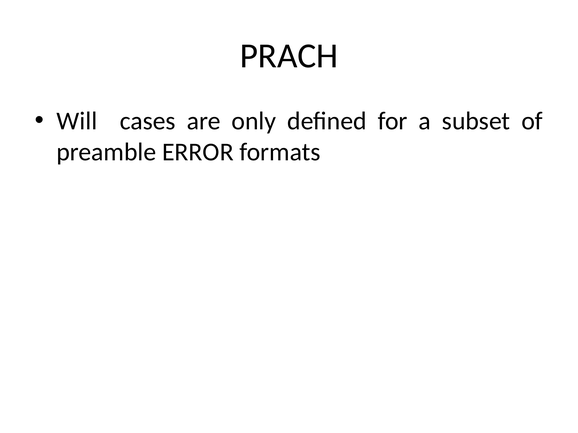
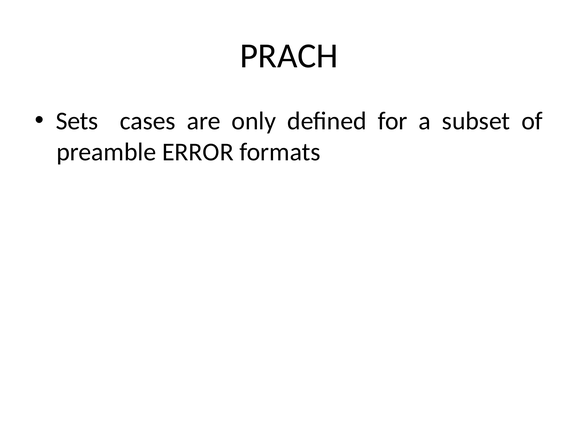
Will: Will -> Sets
